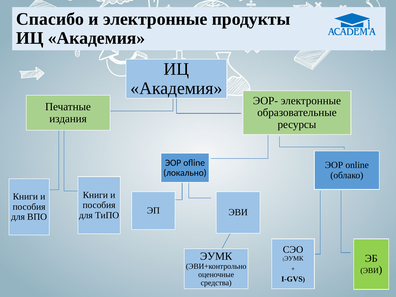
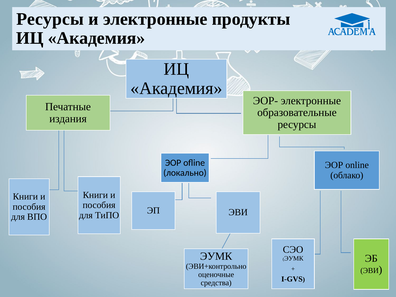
Спасибо at (50, 19): Спасибо -> Ресурсы
